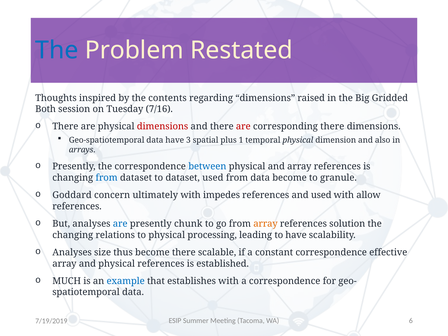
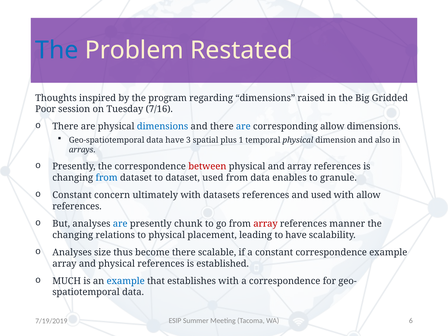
contents: contents -> program
Both: Both -> Poor
dimensions at (163, 127) colour: red -> blue
are at (243, 127) colour: red -> blue
corresponding there: there -> allow
between colour: blue -> red
data become: become -> enables
Goddard at (72, 195): Goddard -> Constant
impedes: impedes -> datasets
array at (265, 224) colour: orange -> red
solution: solution -> manner
processing: processing -> placement
correspondence effective: effective -> example
